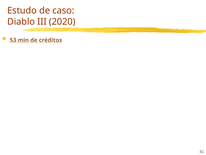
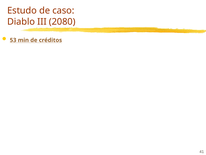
2020: 2020 -> 2080
